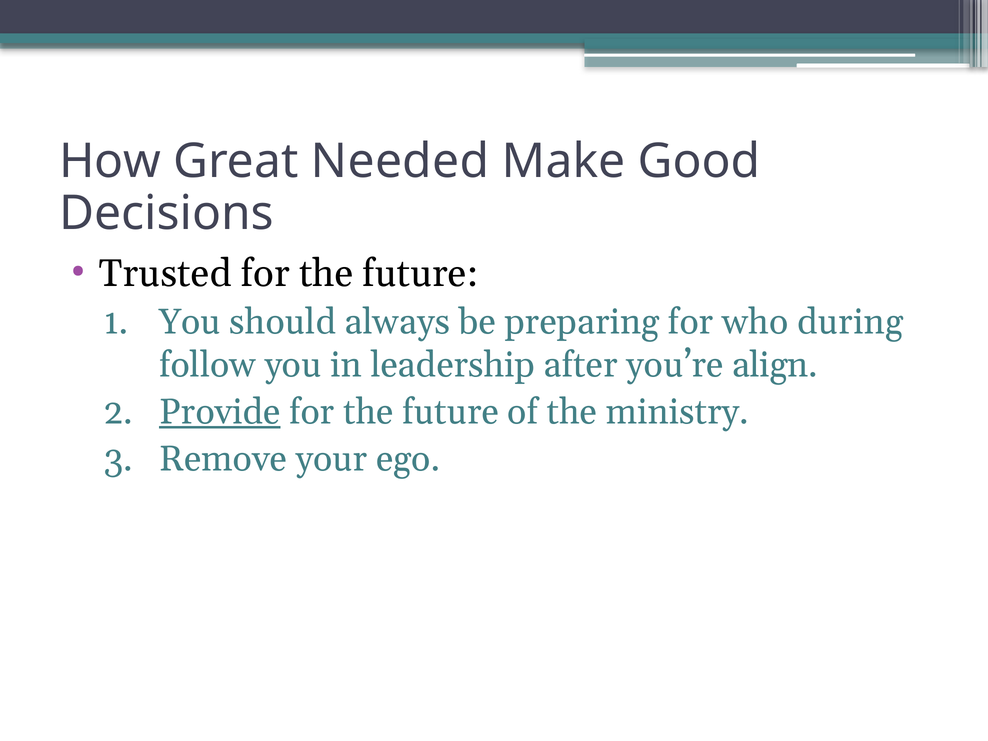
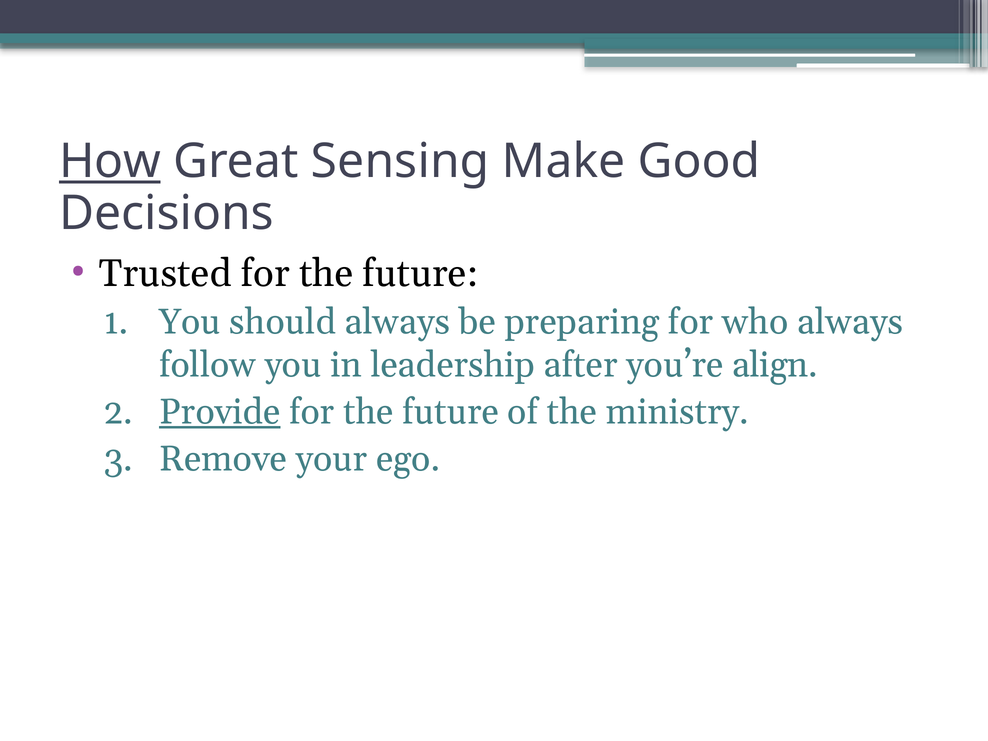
How underline: none -> present
Needed: Needed -> Sensing
who during: during -> always
